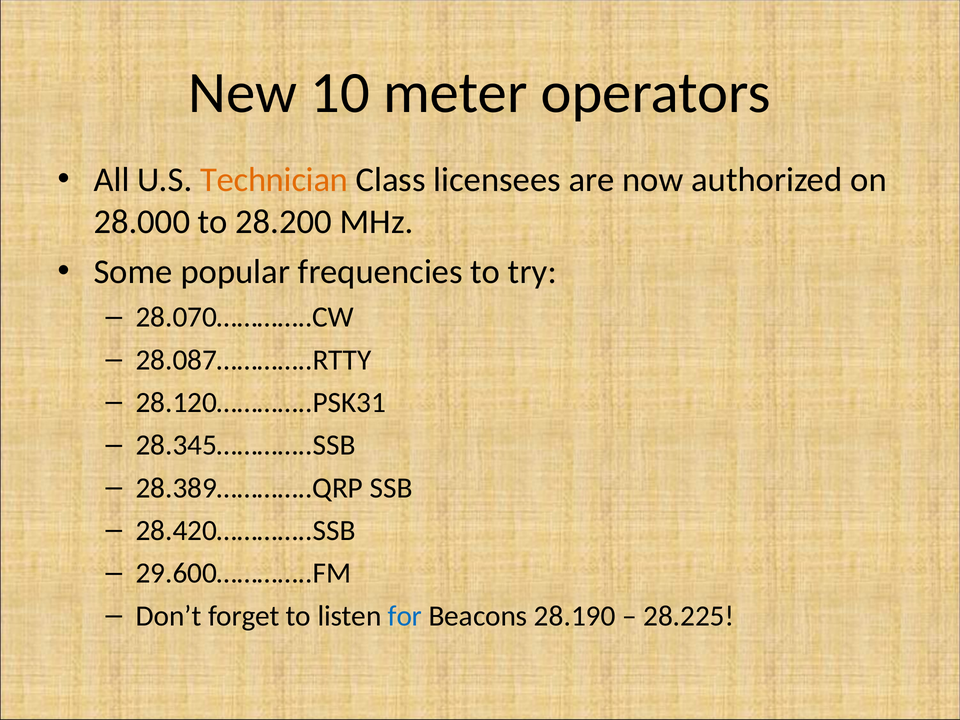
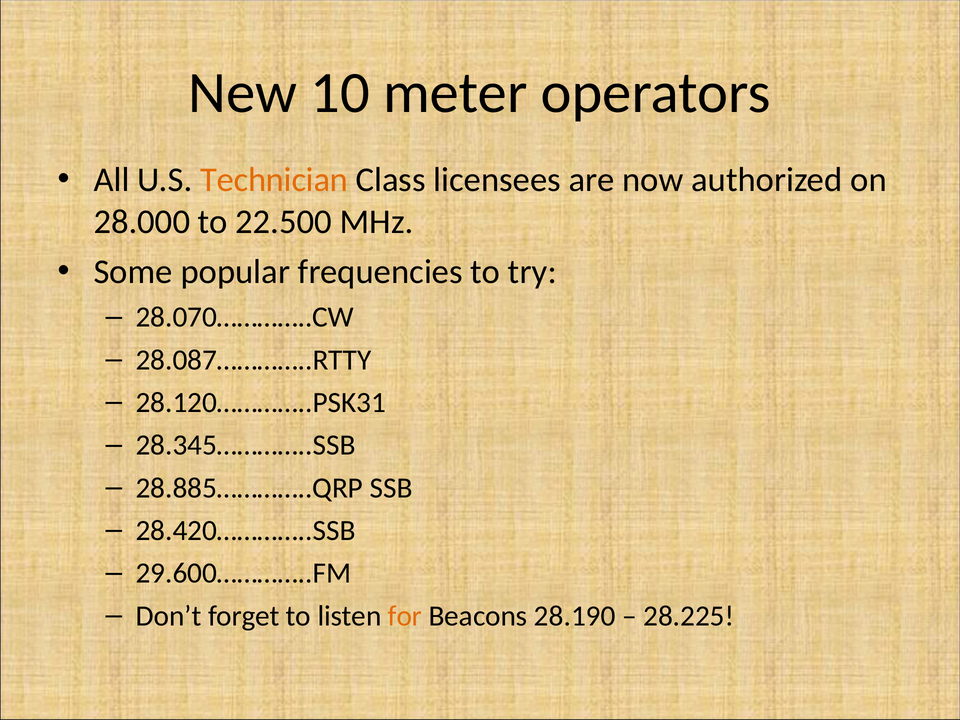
28.200: 28.200 -> 22.500
28.389…………..QRP: 28.389…………..QRP -> 28.885…………..QRP
for colour: blue -> orange
